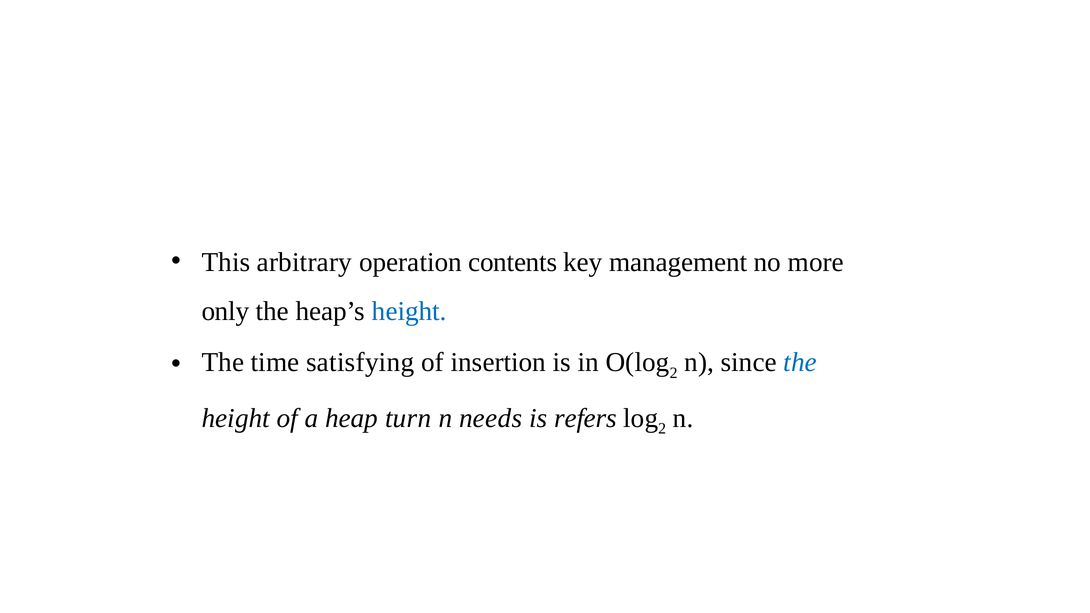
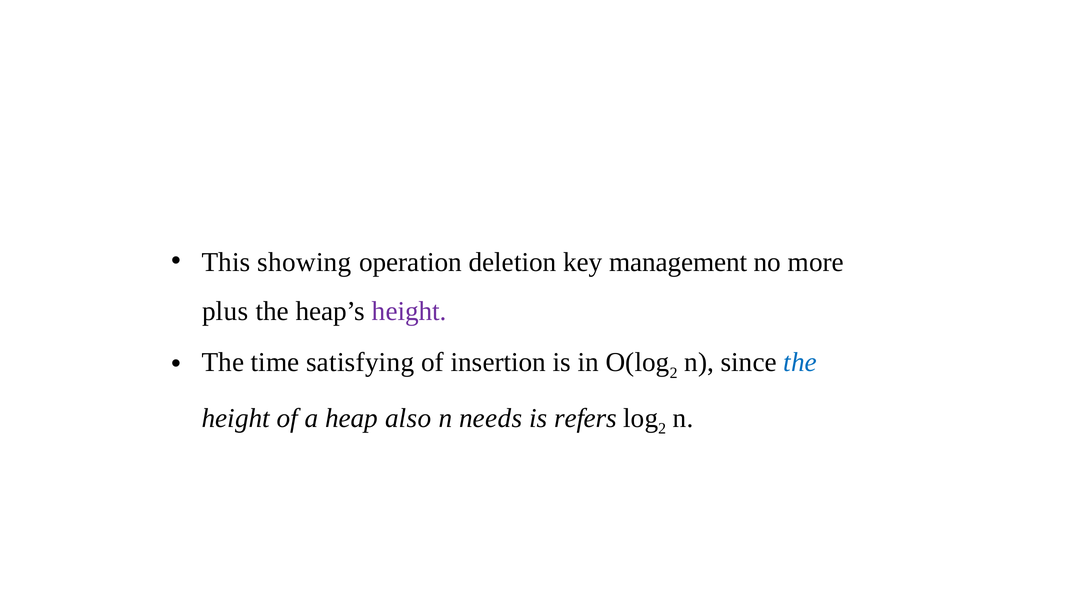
arbitrary: arbitrary -> showing
contents: contents -> deletion
only: only -> plus
height at (409, 311) colour: blue -> purple
turn: turn -> also
